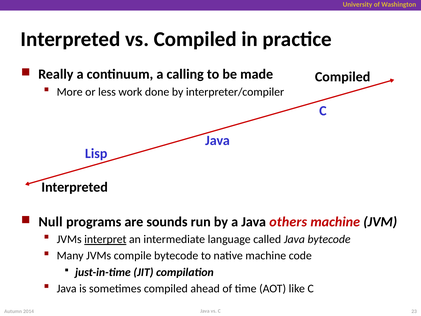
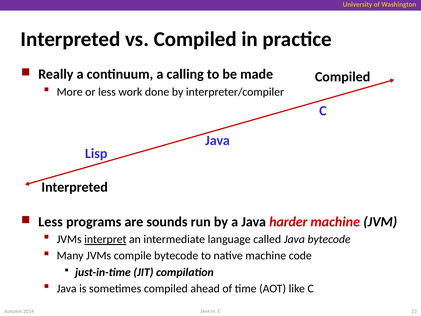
Null at (51, 222): Null -> Less
others: others -> harder
